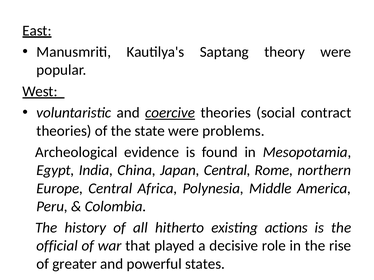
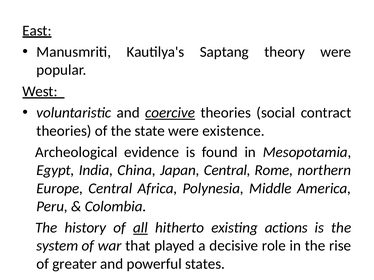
problems: problems -> existence
all underline: none -> present
official: official -> system
